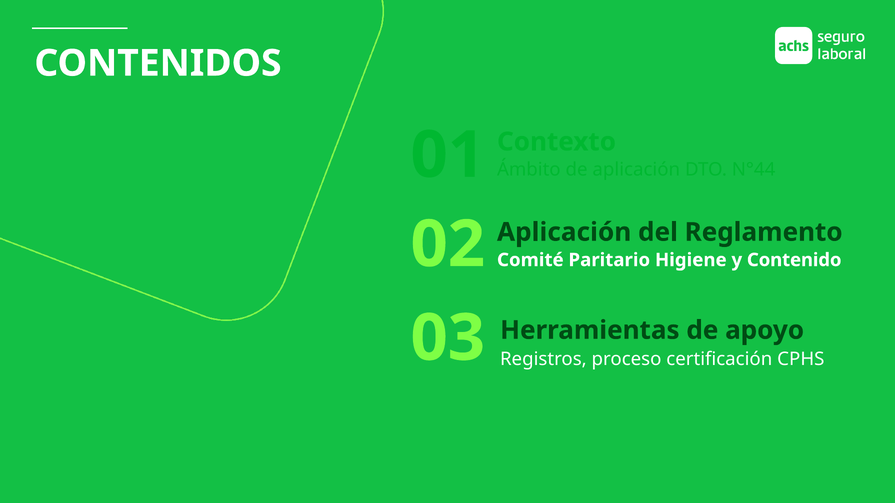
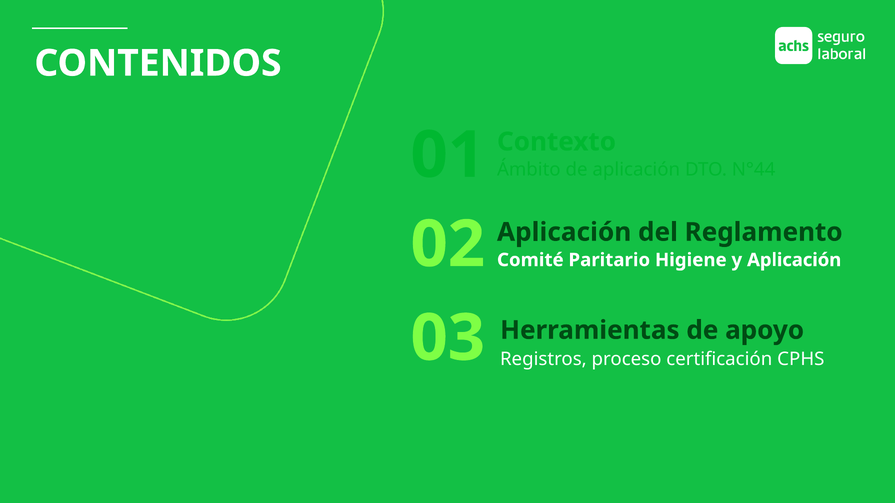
y Contenido: Contenido -> Aplicación
